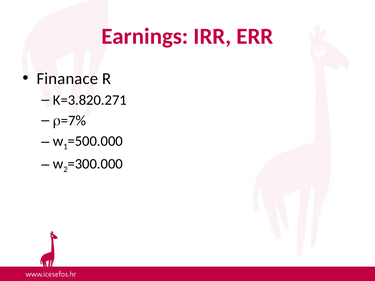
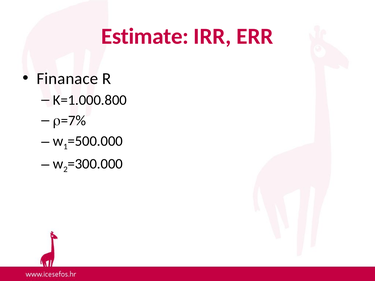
Earnings: Earnings -> Estimate
K=3.820.271: K=3.820.271 -> K=1.000.800
